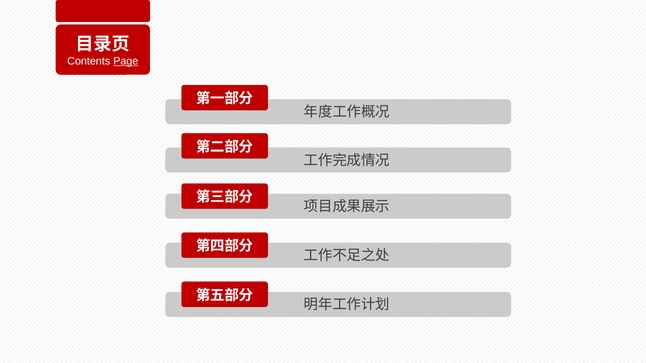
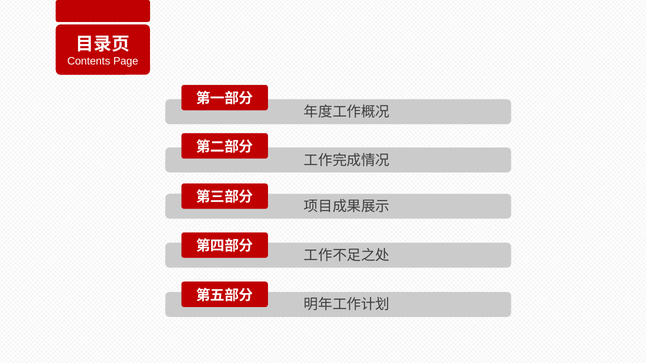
Page underline: present -> none
